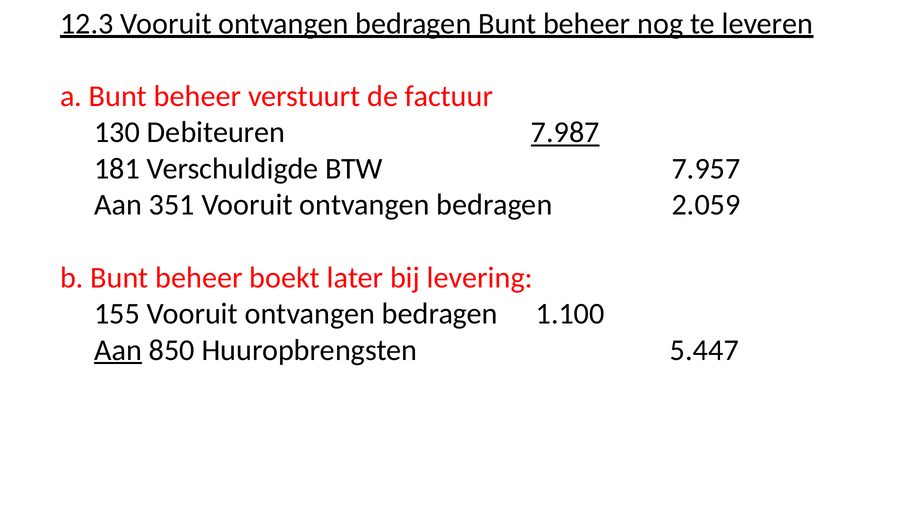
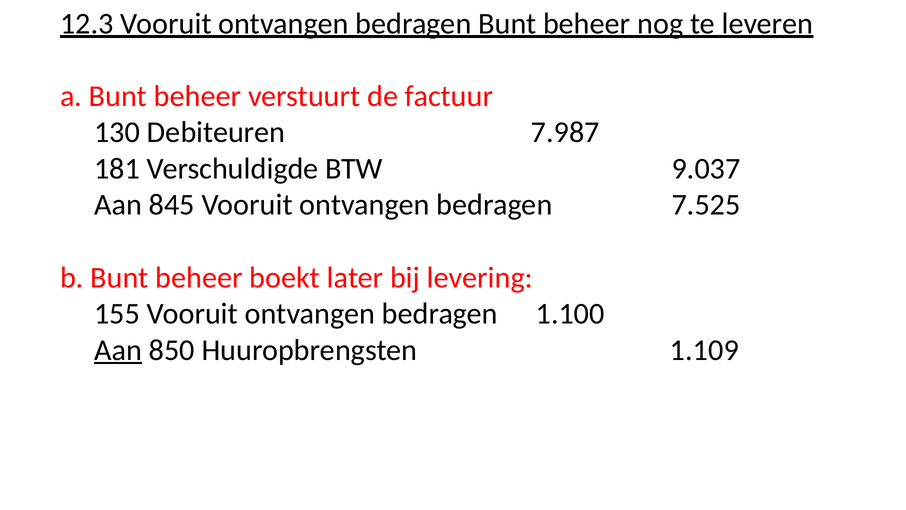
7.987 underline: present -> none
7.957: 7.957 -> 9.037
351: 351 -> 845
2.059: 2.059 -> 7.525
5.447: 5.447 -> 1.109
